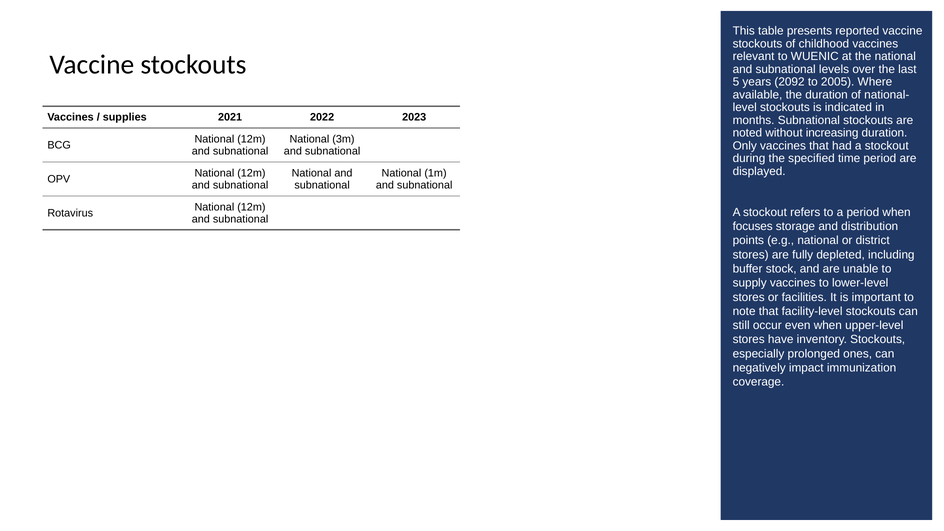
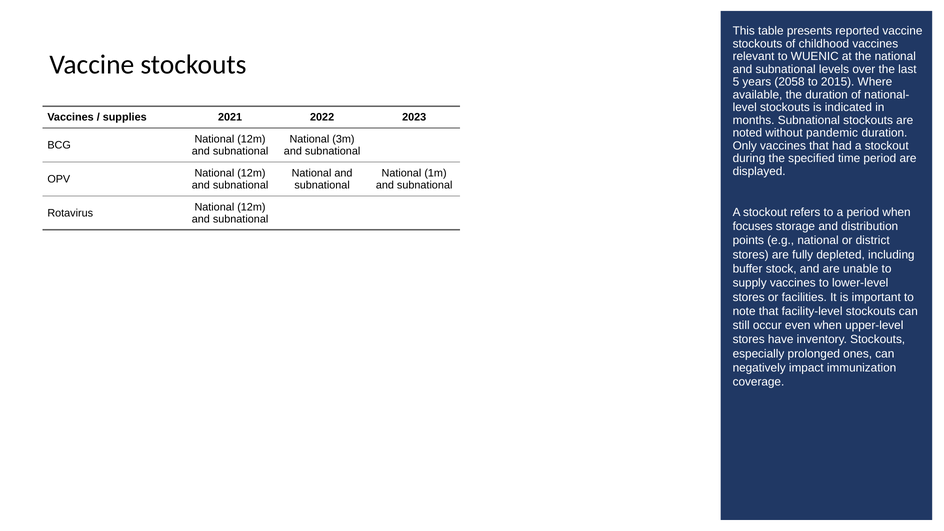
2092: 2092 -> 2058
2005: 2005 -> 2015
increasing: increasing -> pandemic
